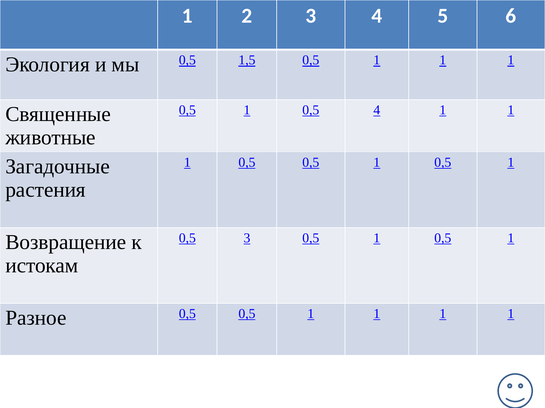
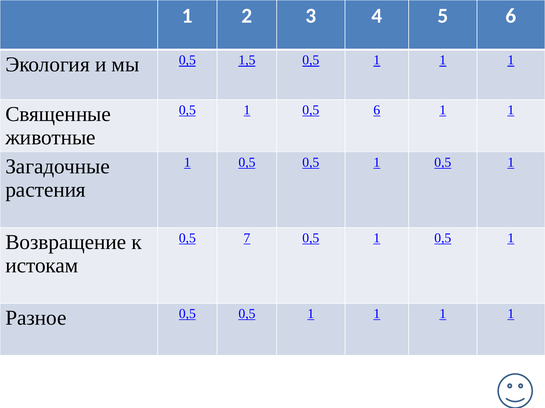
0,5 4: 4 -> 6
0,5 3: 3 -> 7
